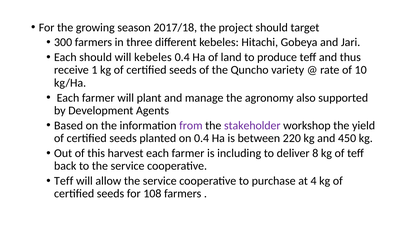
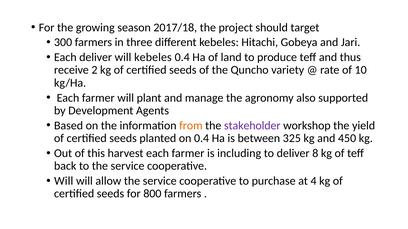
Each should: should -> deliver
1: 1 -> 2
from colour: purple -> orange
220: 220 -> 325
Teff at (64, 181): Teff -> Will
108: 108 -> 800
